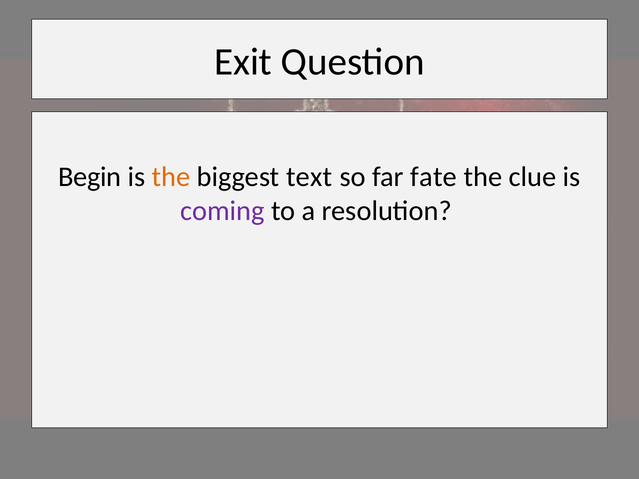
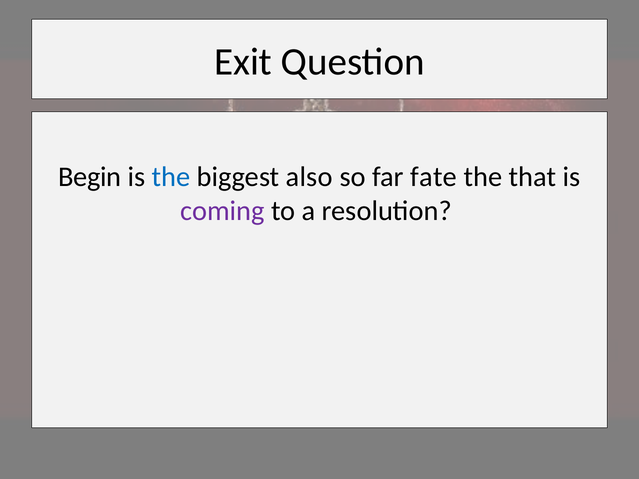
the at (171, 177) colour: orange -> blue
text: text -> also
clue: clue -> that
